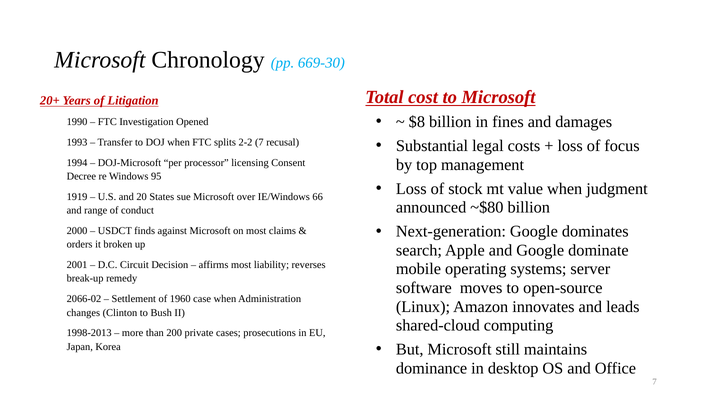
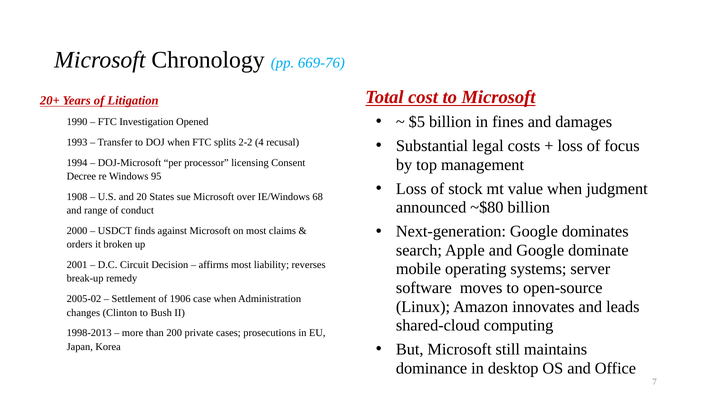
669-30: 669-30 -> 669-76
$8: $8 -> $5
2-2 7: 7 -> 4
1919: 1919 -> 1908
66: 66 -> 68
2066-02: 2066-02 -> 2005-02
1960: 1960 -> 1906
